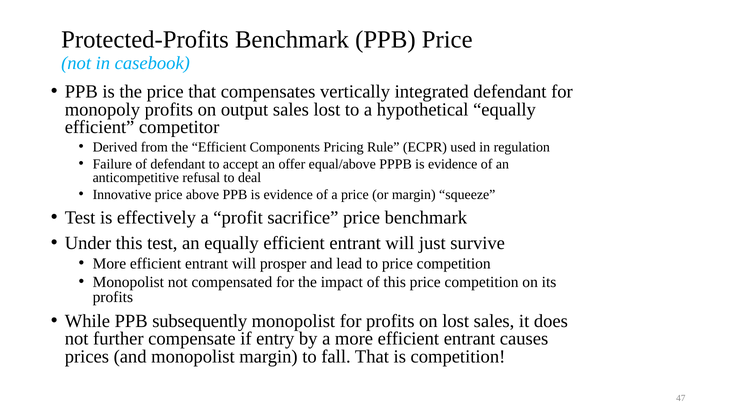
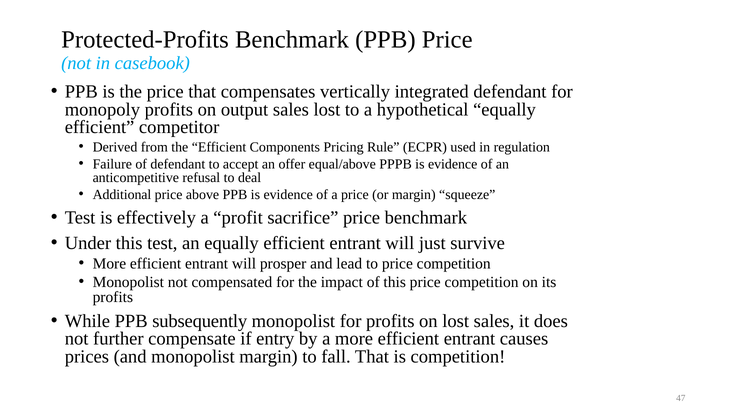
Innovative: Innovative -> Additional
